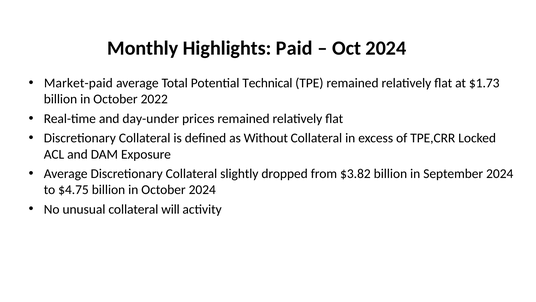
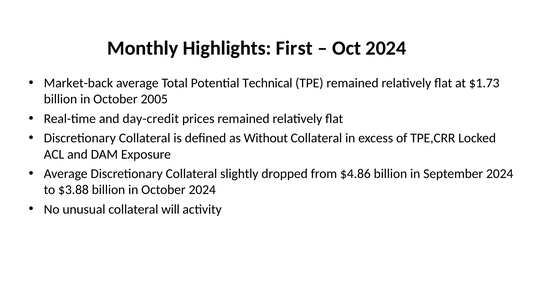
Paid: Paid -> First
Market-paid: Market-paid -> Market-back
2022: 2022 -> 2005
day-under: day-under -> day-credit
$3.82: $3.82 -> $4.86
$4.75: $4.75 -> $3.88
